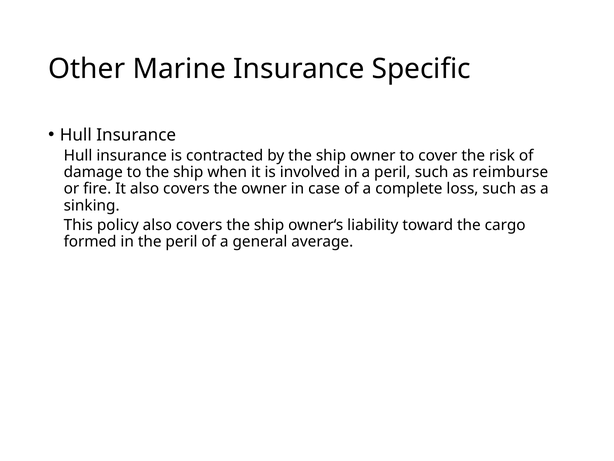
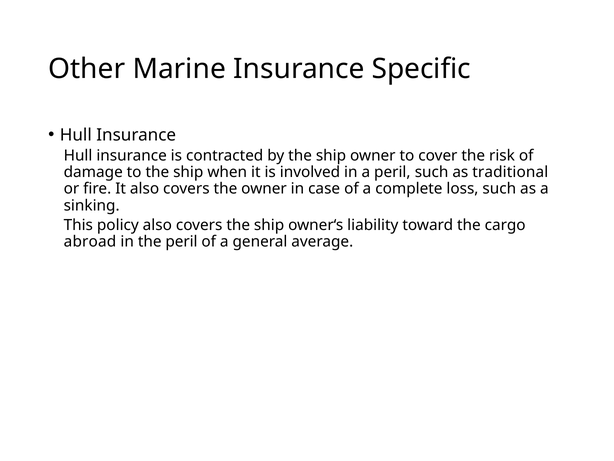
reimburse: reimburse -> traditional
formed: formed -> abroad
